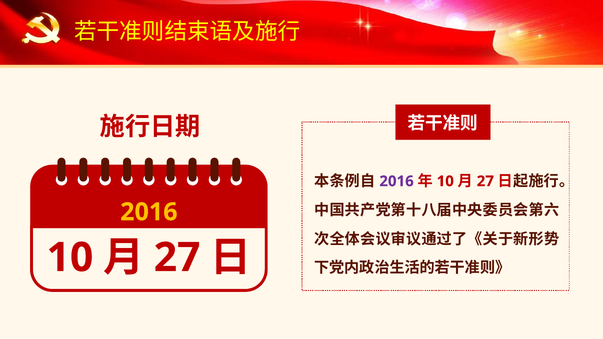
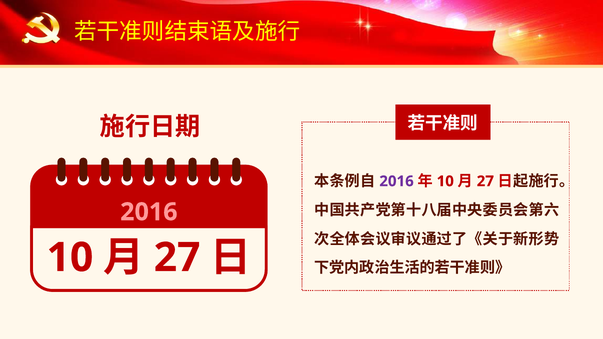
2016 at (149, 212) colour: yellow -> pink
